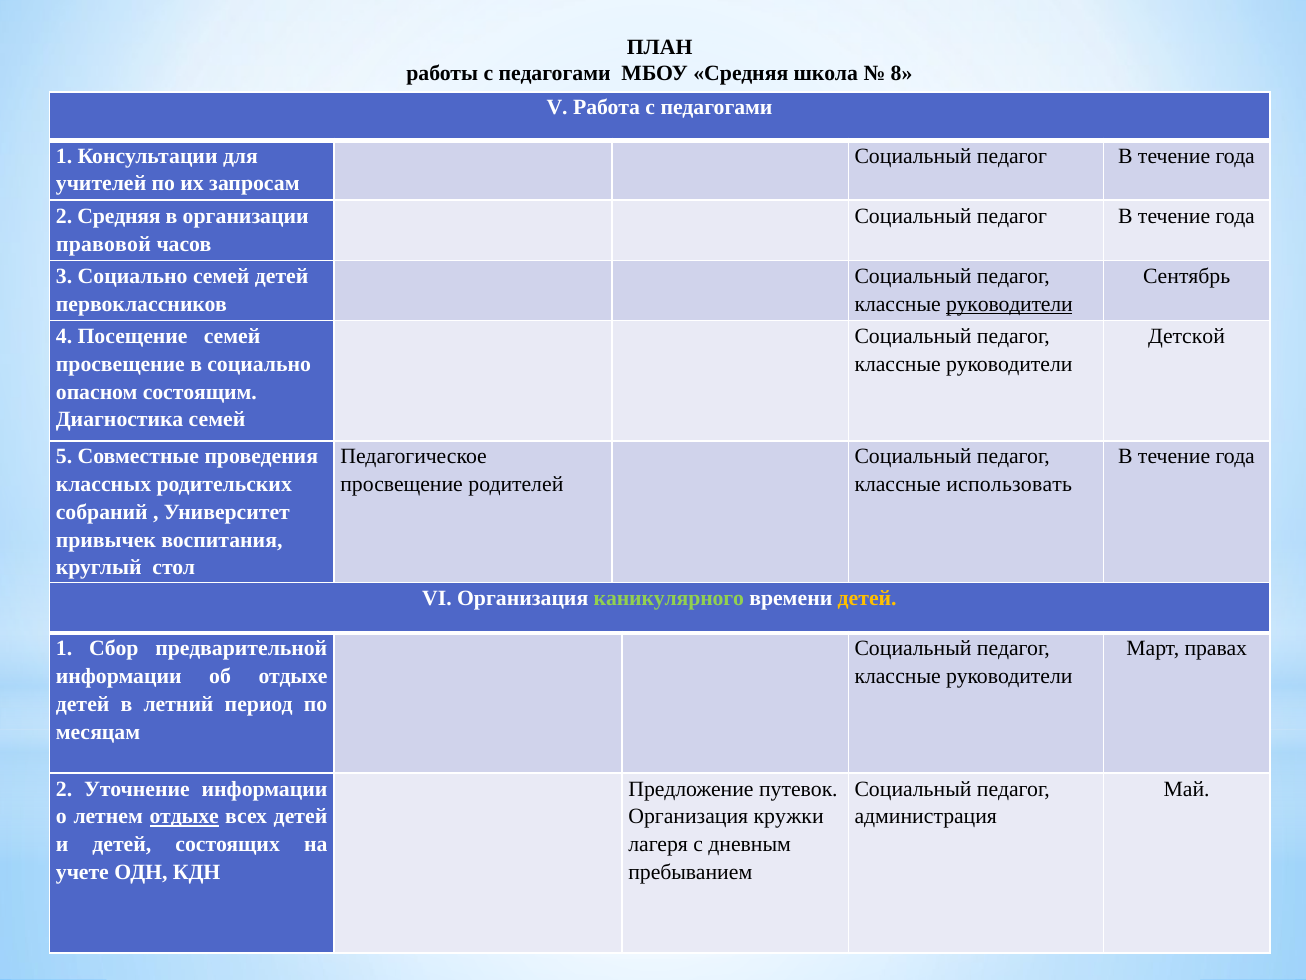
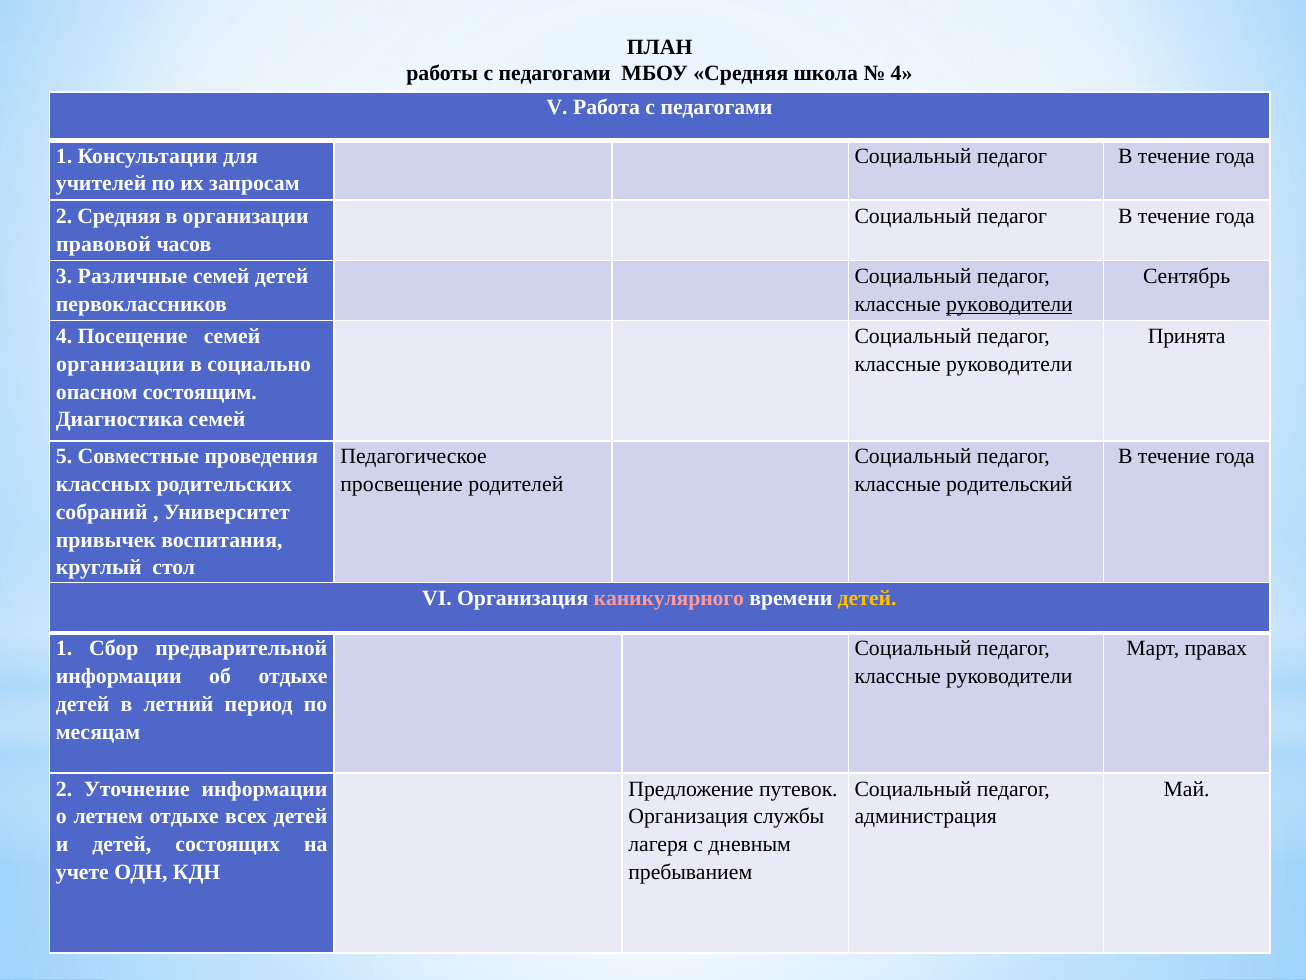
8 at (902, 73): 8 -> 4
3 Социально: Социально -> Различные
Детской: Детской -> Принята
просвещение at (120, 364): просвещение -> организации
использовать: использовать -> родительский
каникулярного colour: light green -> pink
отдыхе at (184, 816) underline: present -> none
кружки: кружки -> службы
